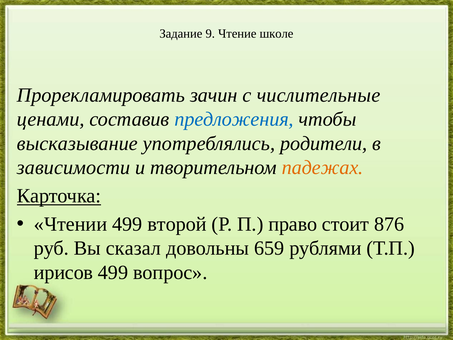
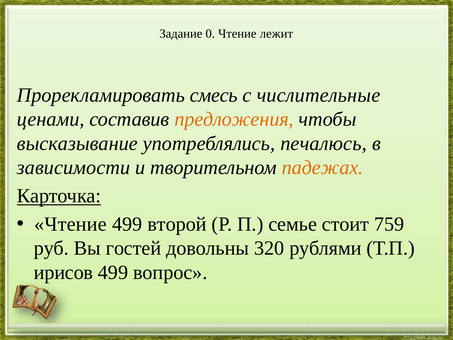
9: 9 -> 0
школе: школе -> лежит
зачин: зачин -> смесь
предложения colour: blue -> orange
родители: родители -> печалюсь
Чтении at (71, 224): Чтении -> Чтение
право: право -> семье
876: 876 -> 759
сказал: сказал -> гостей
659: 659 -> 320
